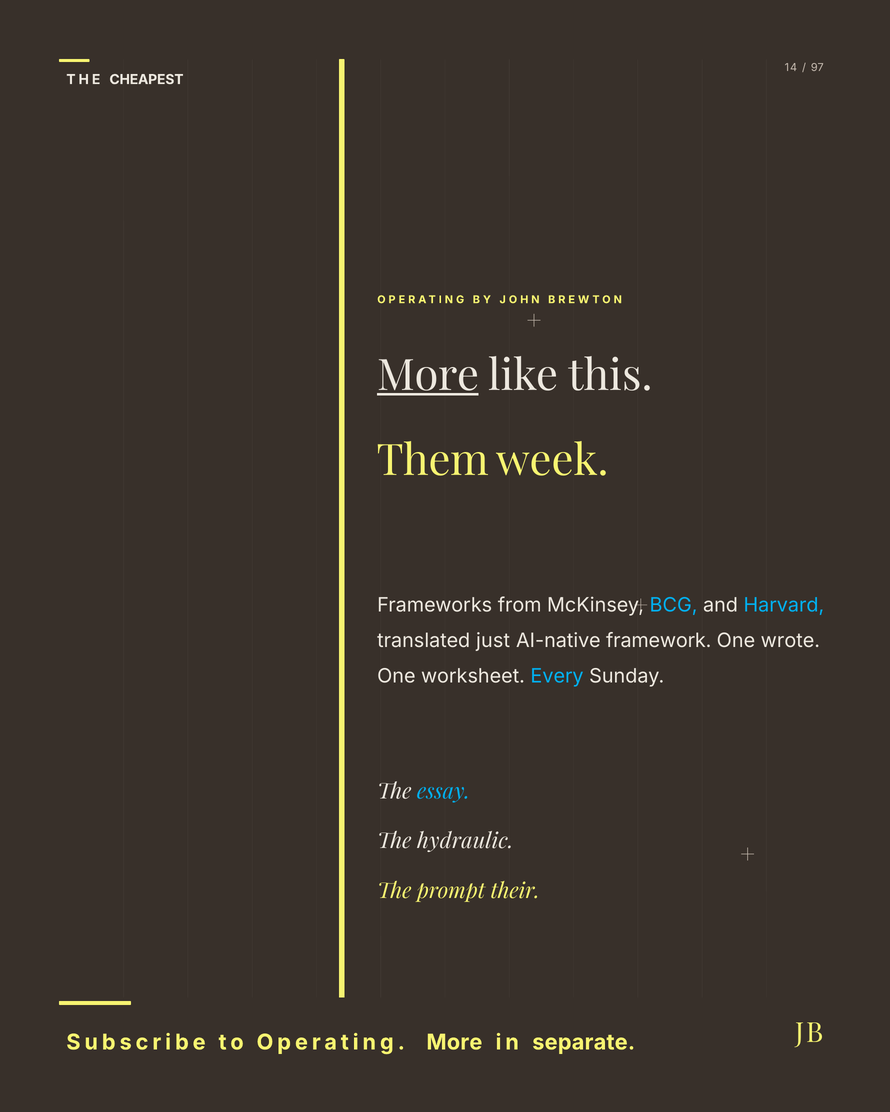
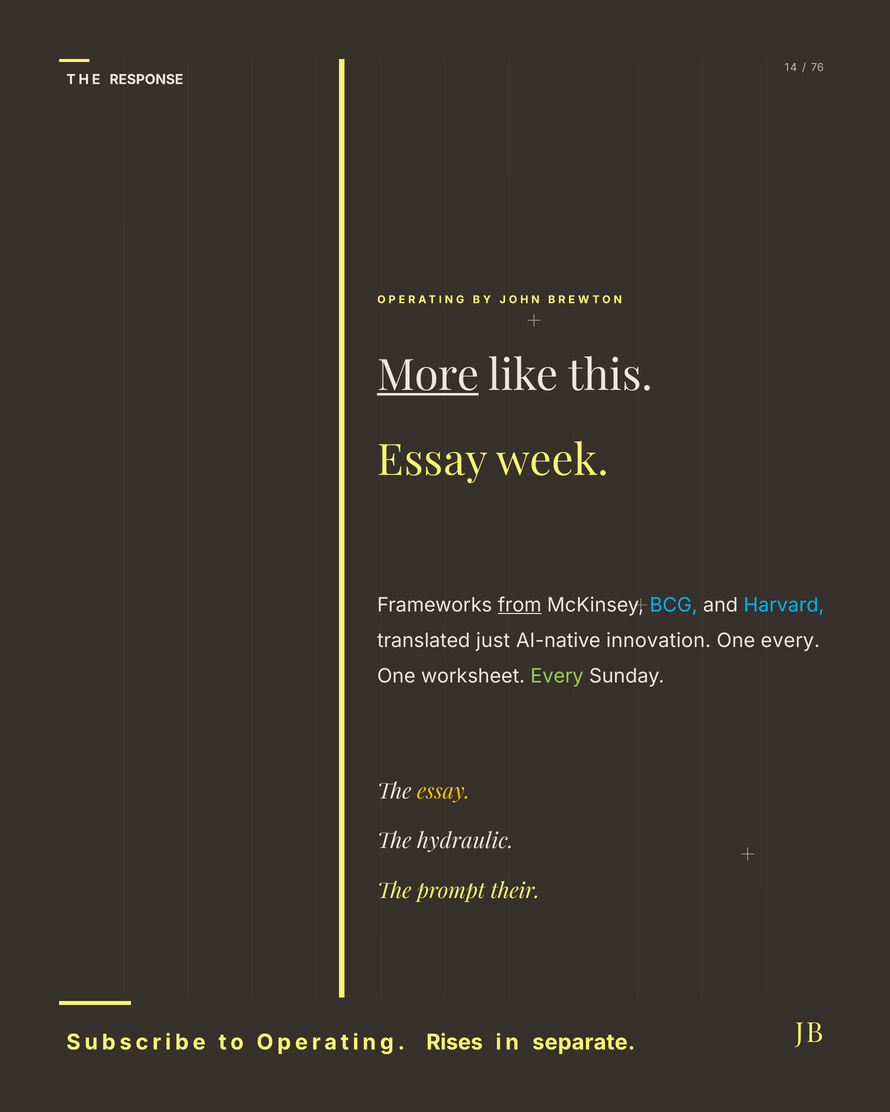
97: 97 -> 76
CHEAPEST: CHEAPEST -> RESPONSE
Them at (433, 461): Them -> Essay
from underline: none -> present
framework: framework -> innovation
One wrote: wrote -> every
Every at (557, 677) colour: light blue -> light green
essay at (443, 792) colour: light blue -> yellow
Operating More: More -> Rises
